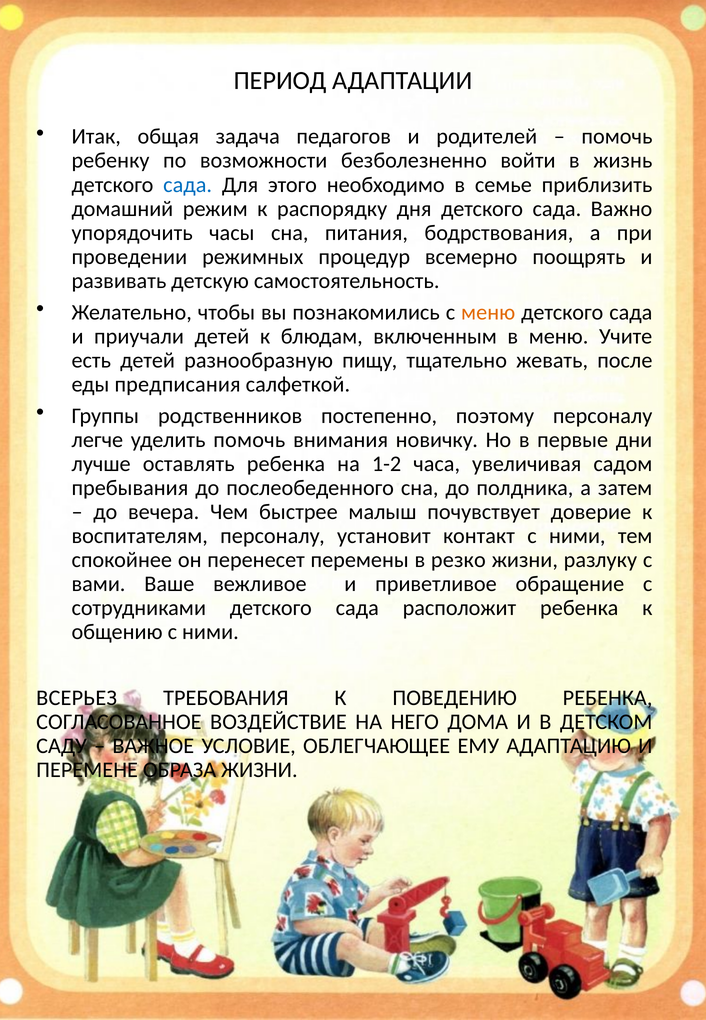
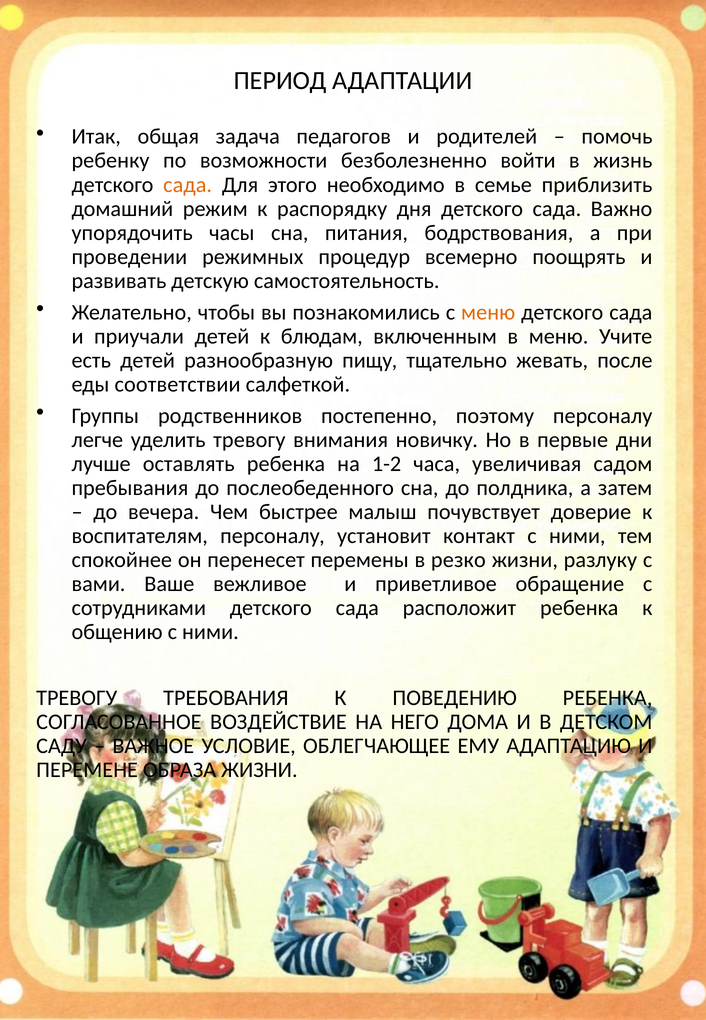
сада at (188, 185) colour: blue -> orange
предписания: предписания -> соответствии
уделить помочь: помочь -> тревогу
ВСЕРЬЕЗ at (77, 698): ВСЕРЬЕЗ -> ТРЕВОГУ
